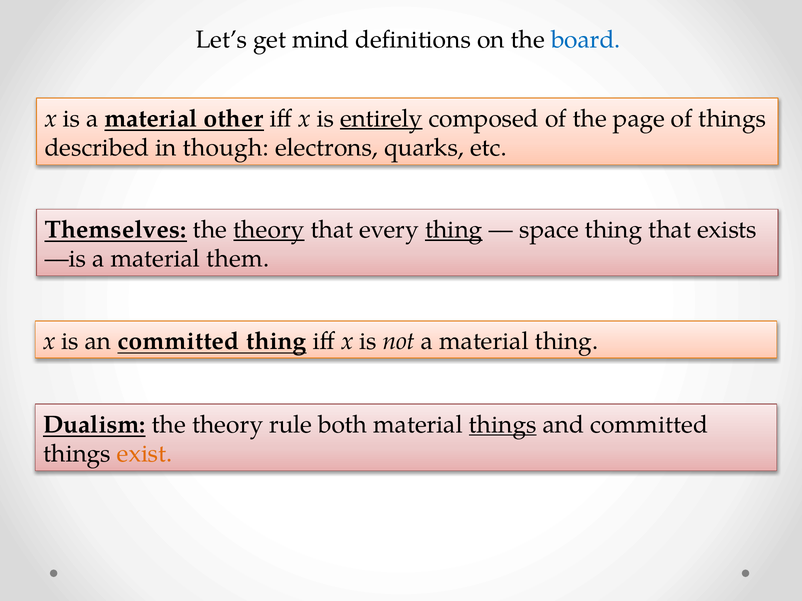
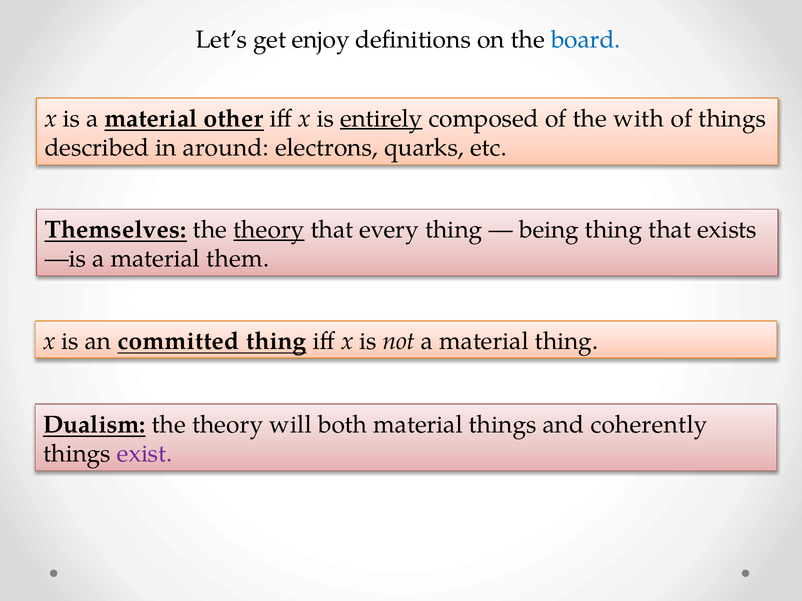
mind: mind -> enjoy
page: page -> with
though: though -> around
thing at (454, 230) underline: present -> none
space: space -> being
rule: rule -> will
things at (503, 425) underline: present -> none
and committed: committed -> coherently
exist colour: orange -> purple
